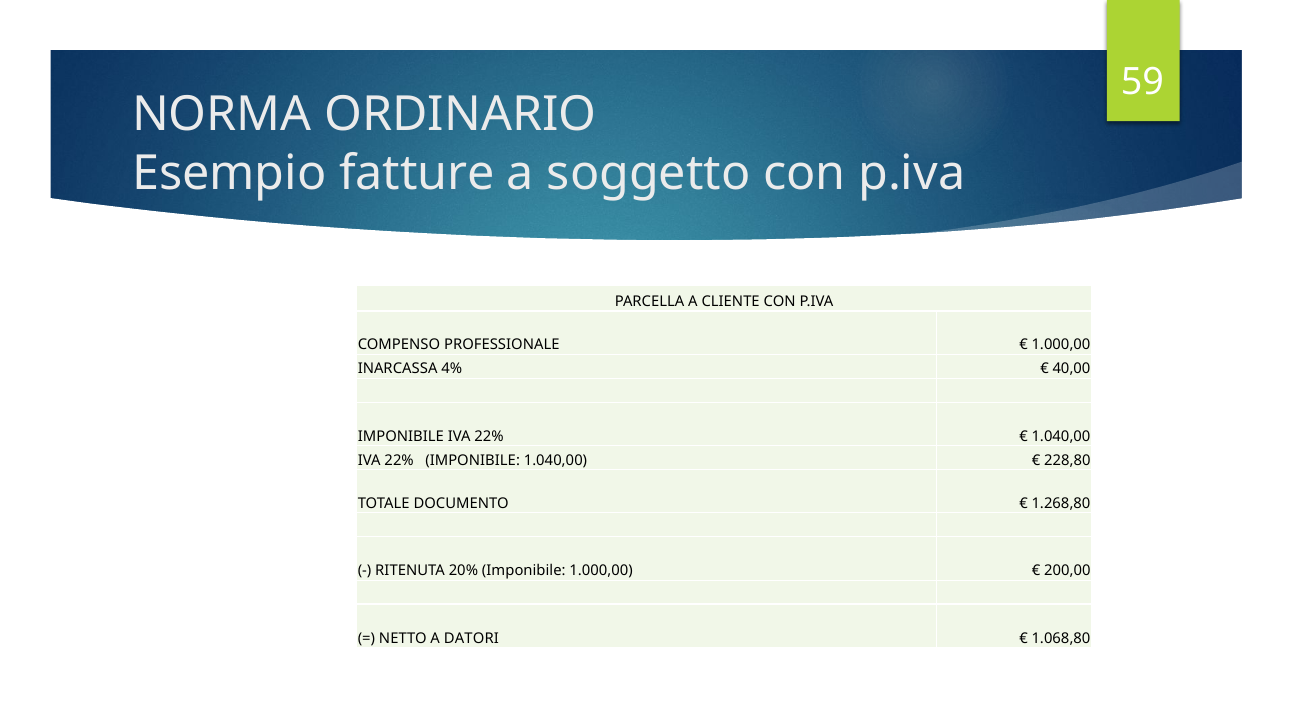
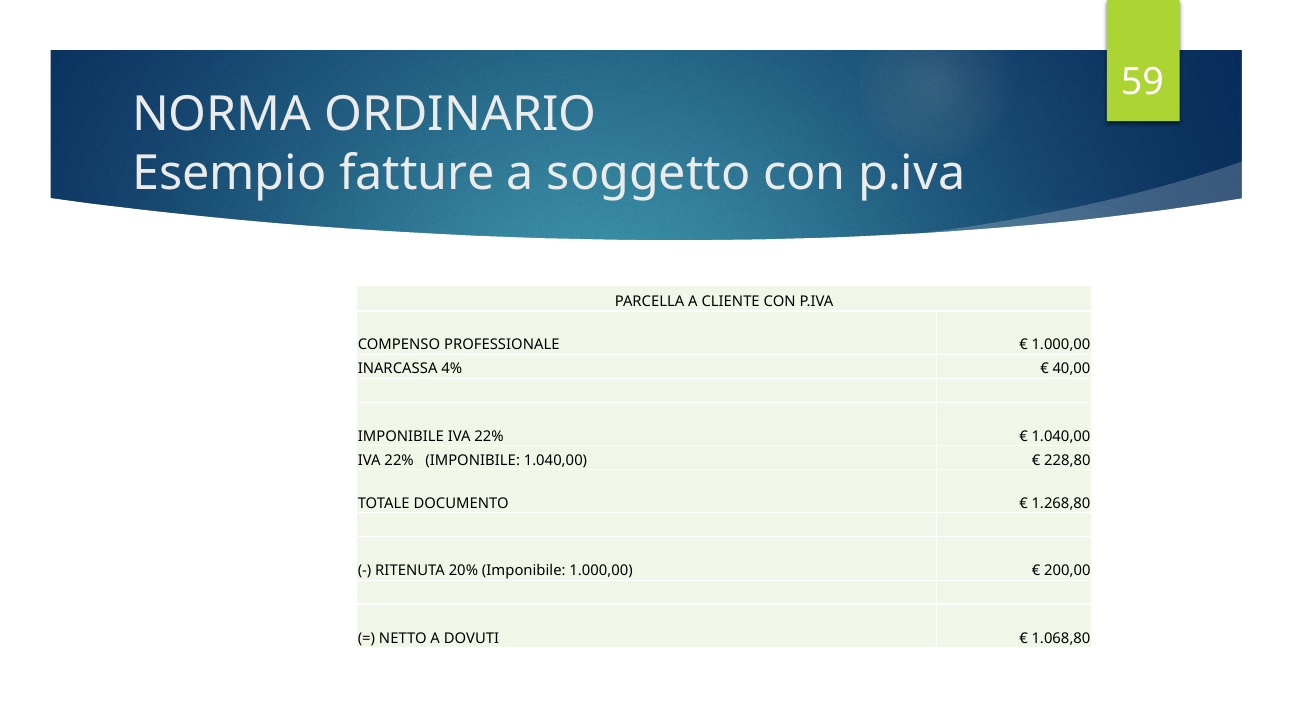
DATORI: DATORI -> DOVUTI
